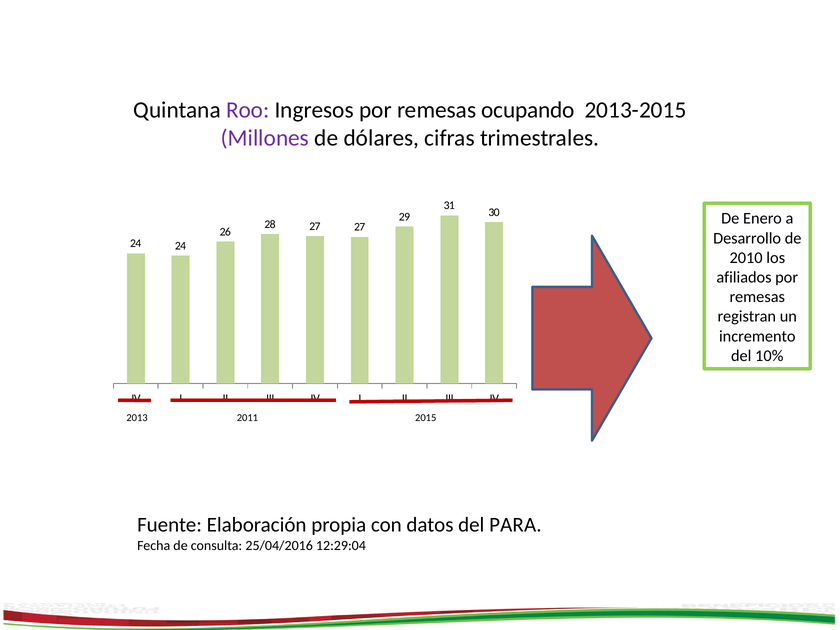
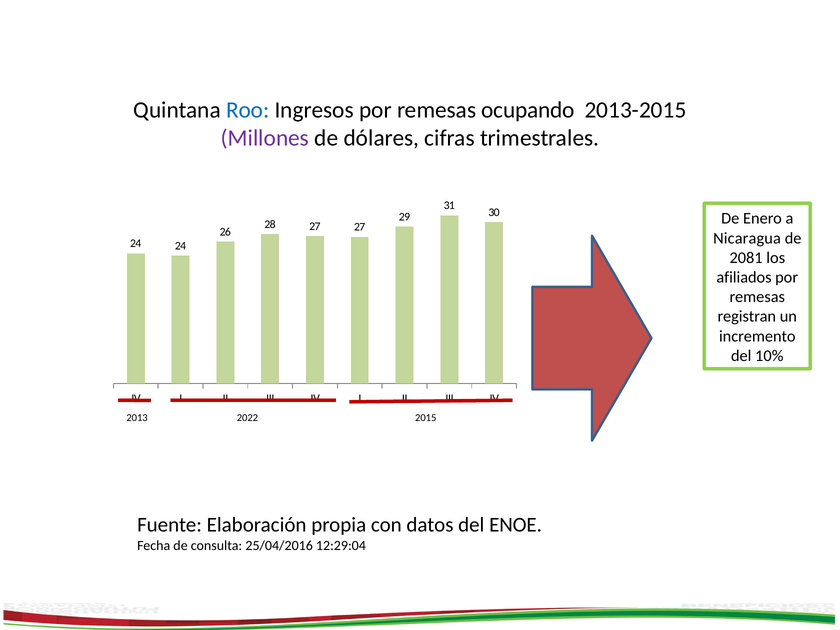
Roo colour: purple -> blue
Desarrollo: Desarrollo -> Nicaragua
2010: 2010 -> 2081
2011: 2011 -> 2022
PARA: PARA -> ENOE
